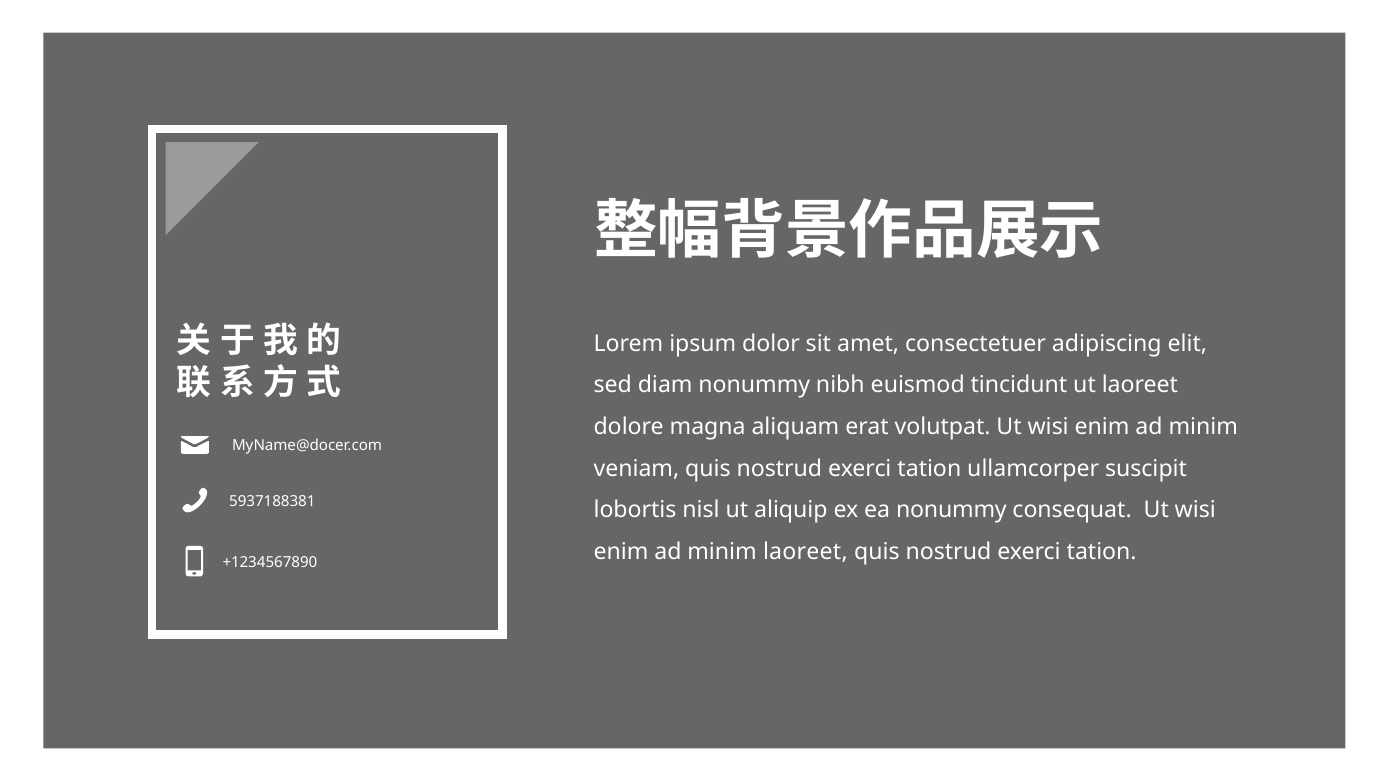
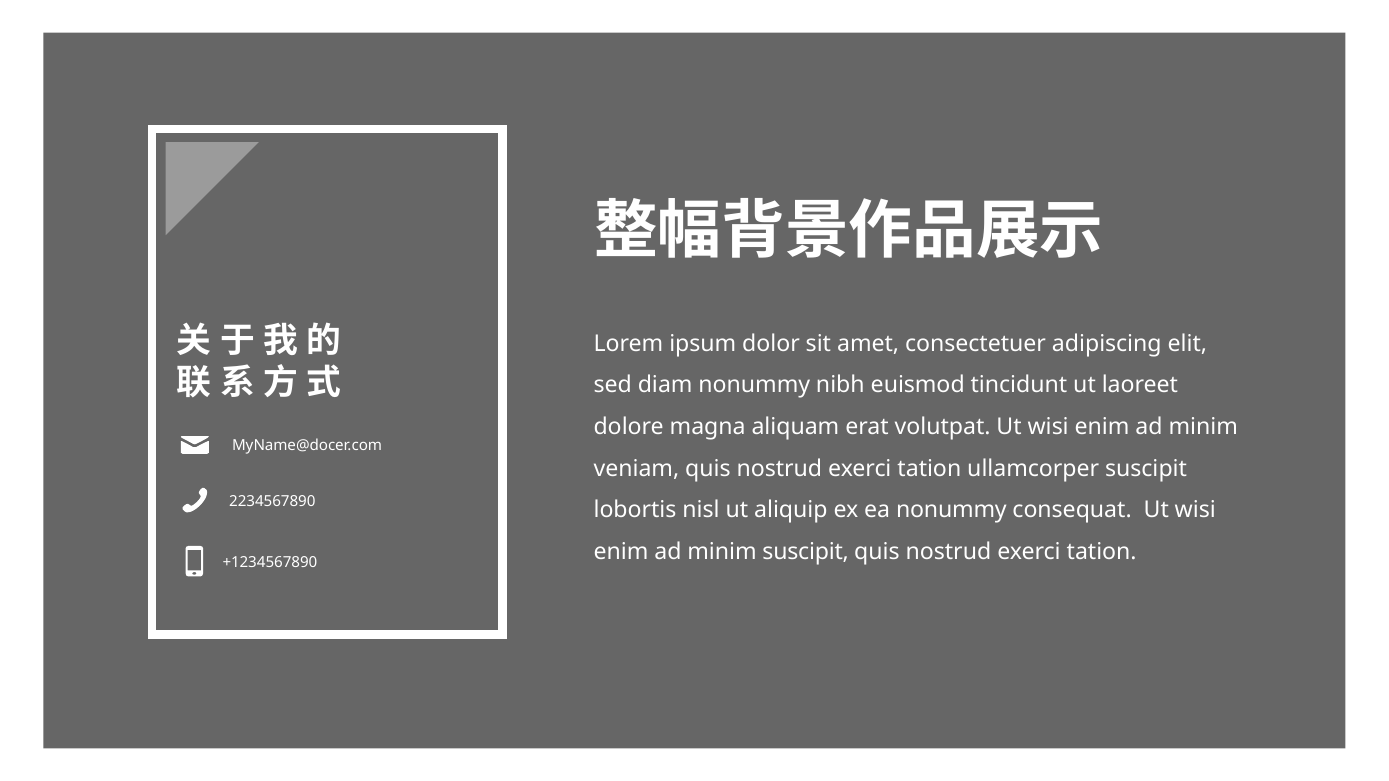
5937188381: 5937188381 -> 2234567890
minim laoreet: laoreet -> suscipit
